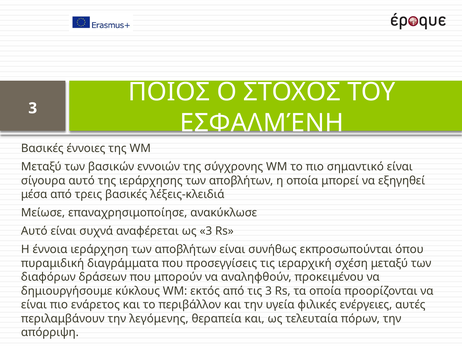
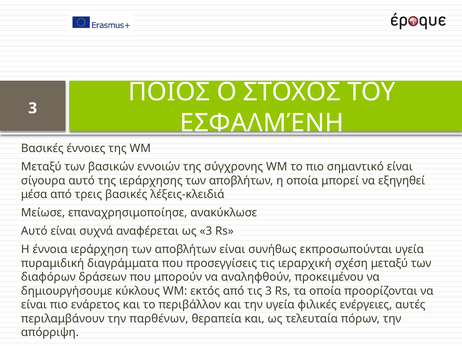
εκπροσωπούνται όπου: όπου -> υγεία
λεγόμενης: λεγόμενης -> παρθένων
